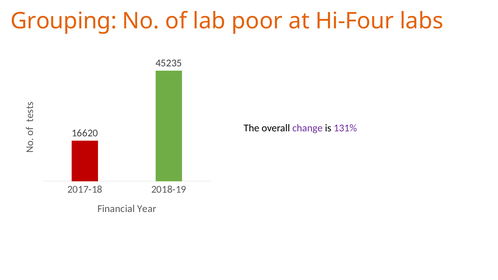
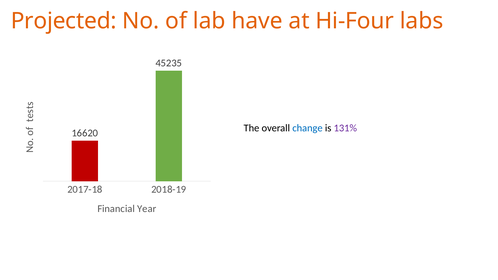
Grouping: Grouping -> Projected
poor: poor -> have
change colour: purple -> blue
